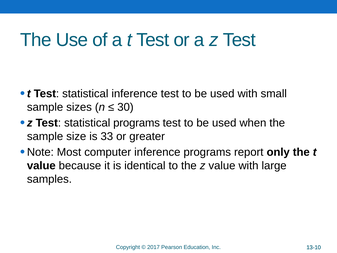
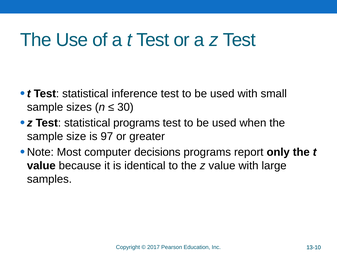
33: 33 -> 97
computer inference: inference -> decisions
